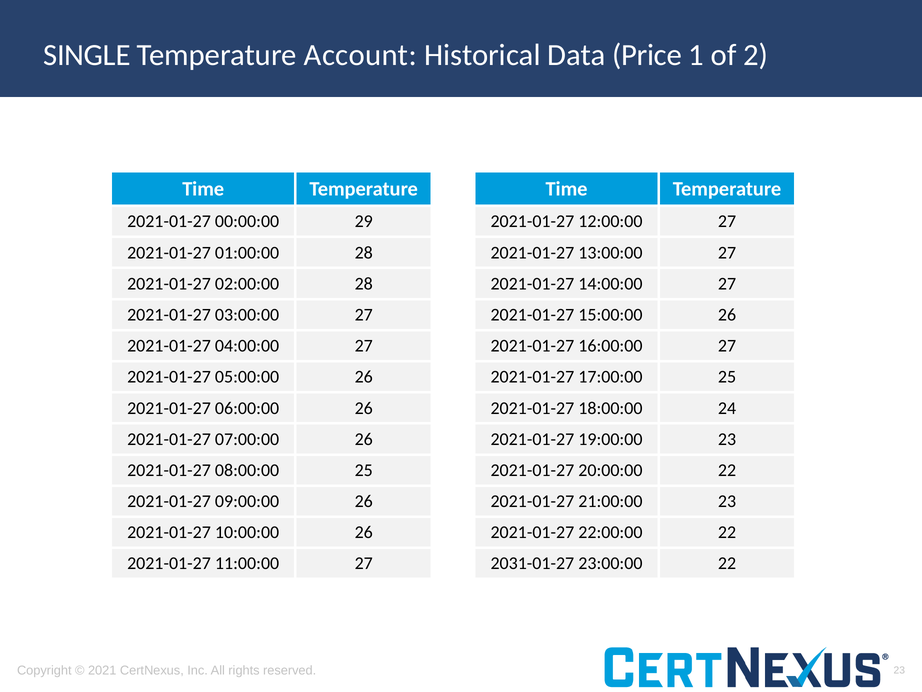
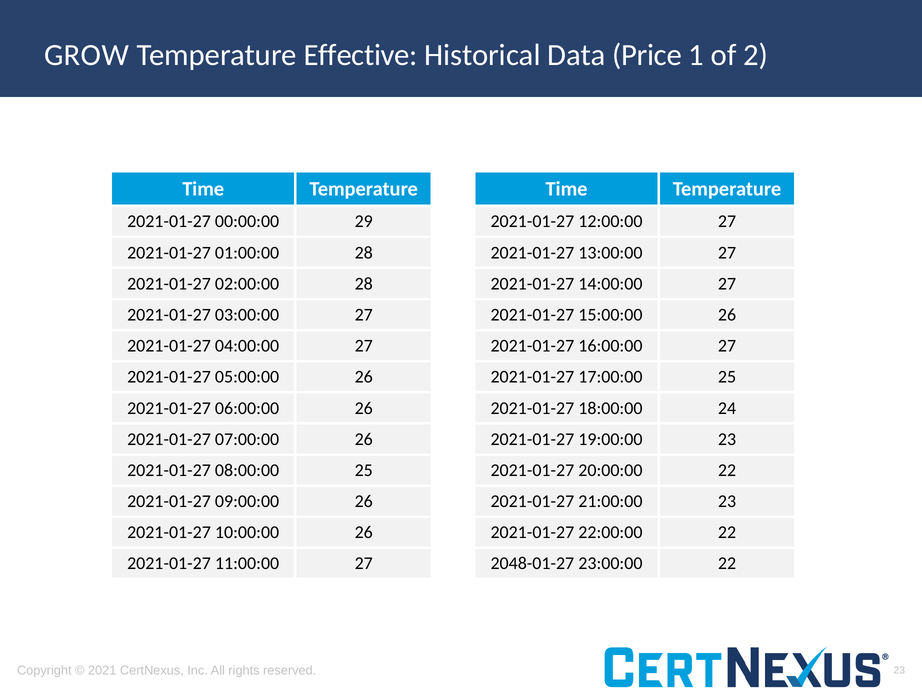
SINGLE: SINGLE -> GROW
Account: Account -> Effective
2031-01-27: 2031-01-27 -> 2048-01-27
